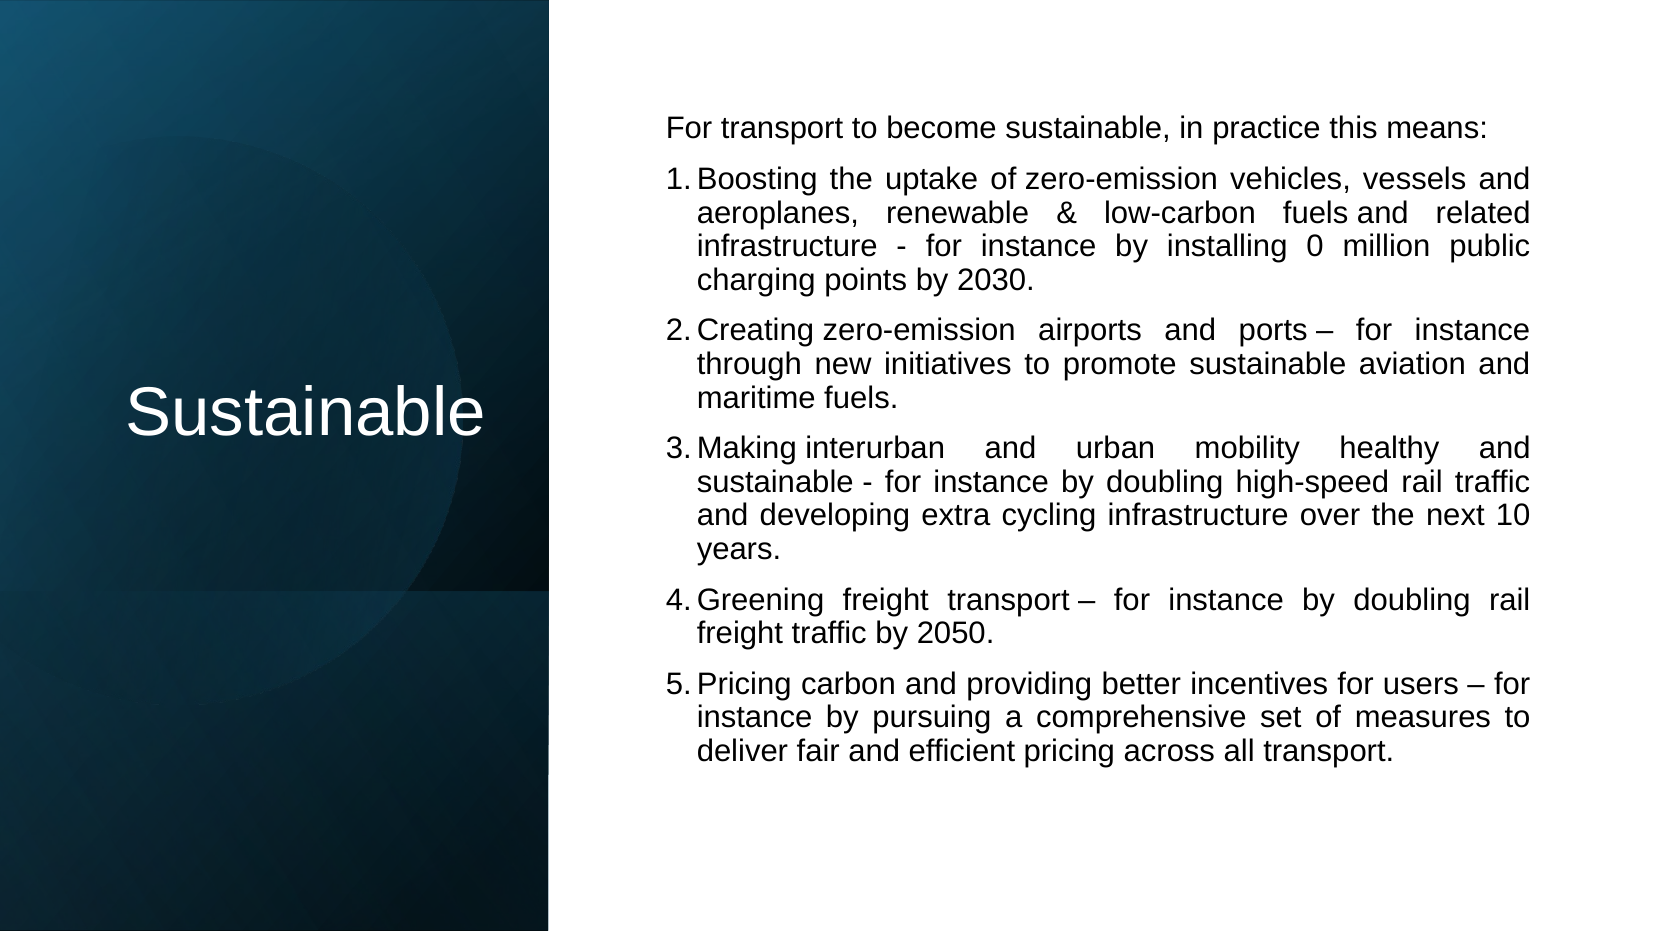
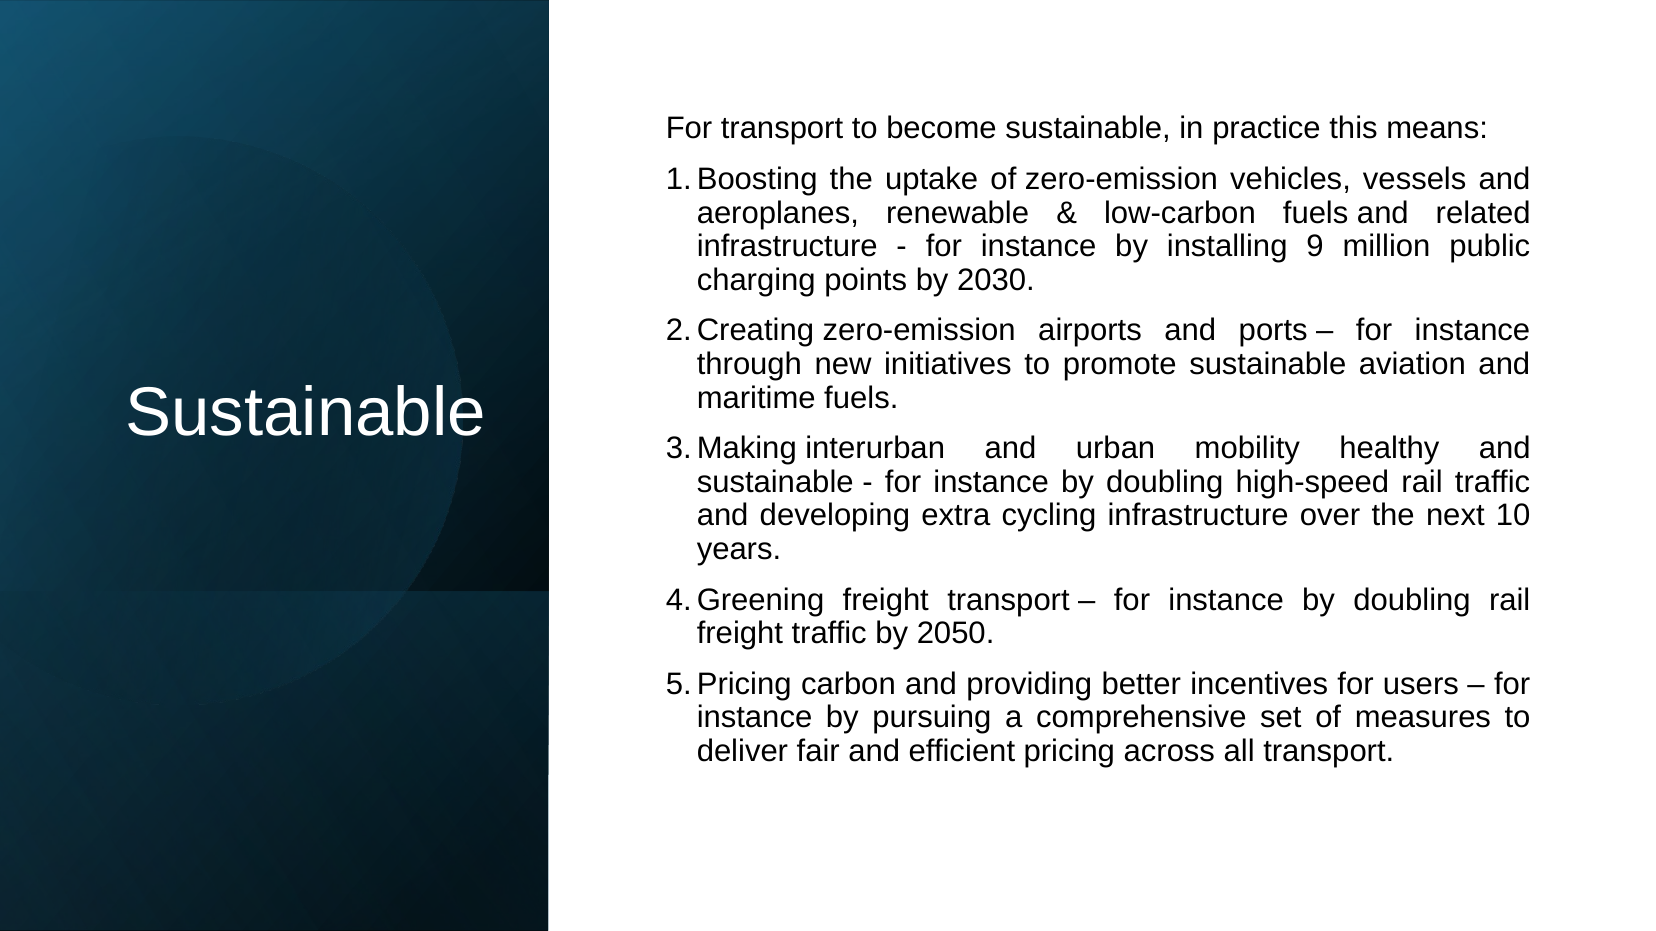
0: 0 -> 9
